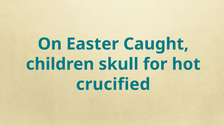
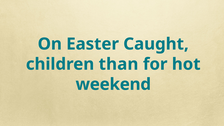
skull: skull -> than
crucified: crucified -> weekend
